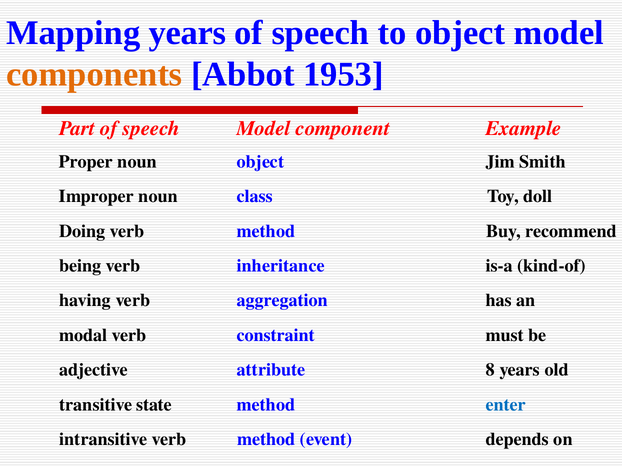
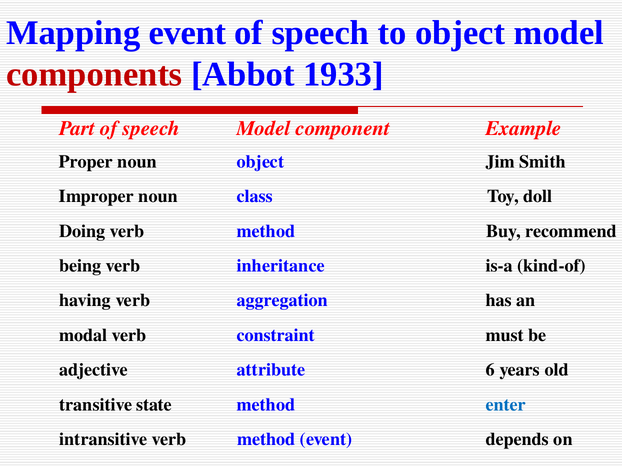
Mapping years: years -> event
components colour: orange -> red
1953: 1953 -> 1933
8: 8 -> 6
